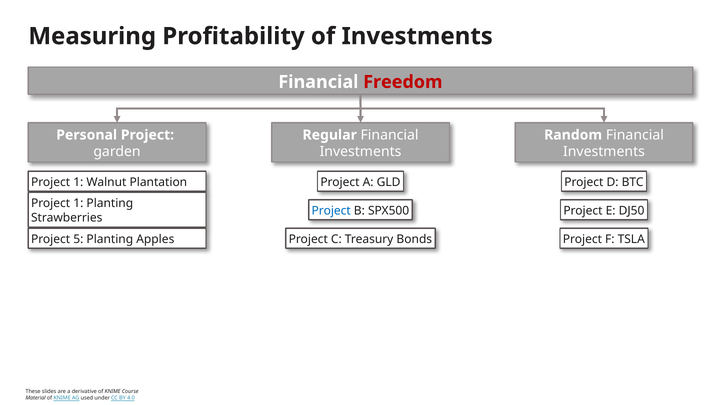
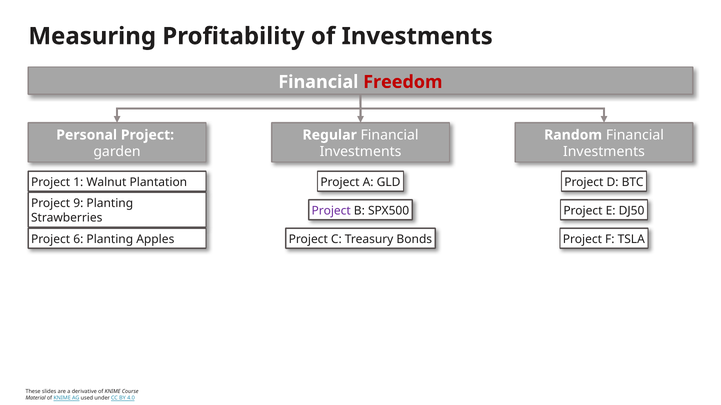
1 at (78, 204): 1 -> 9
Project at (331, 211) colour: blue -> purple
5: 5 -> 6
